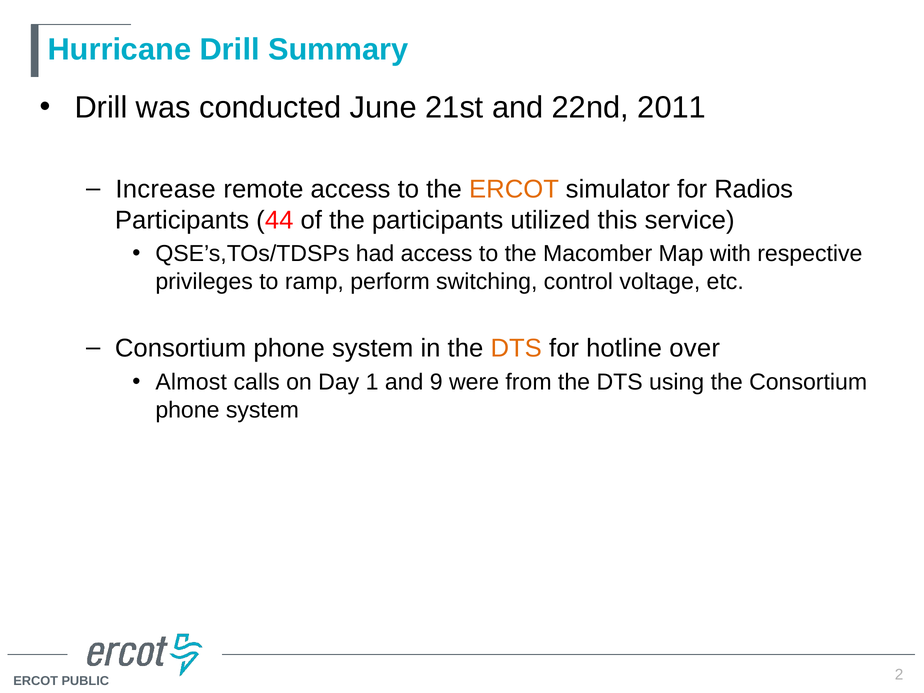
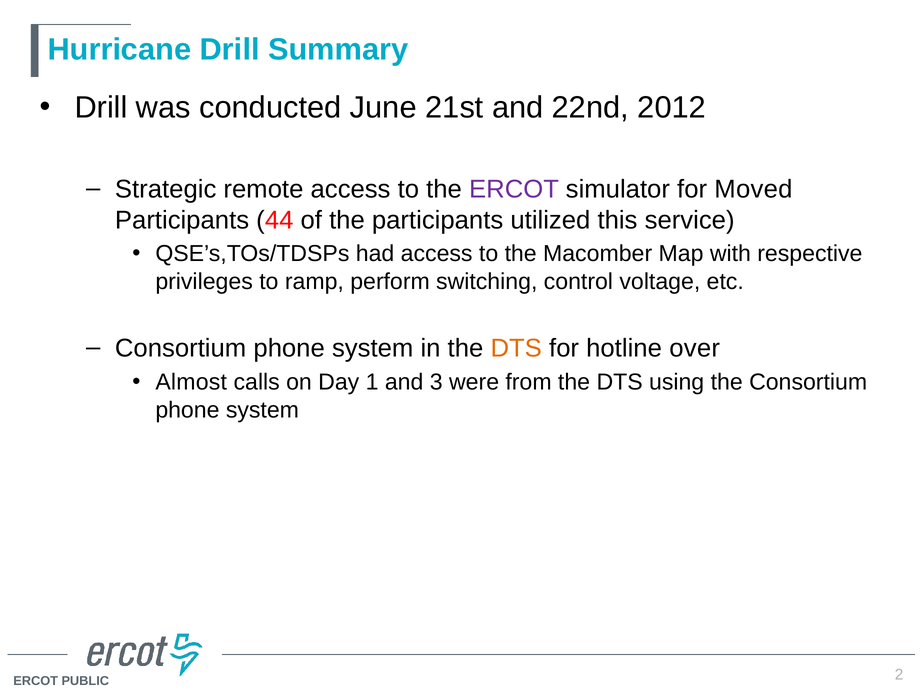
2011: 2011 -> 2012
Increase: Increase -> Strategic
ERCOT at (514, 189) colour: orange -> purple
Radios: Radios -> Moved
9: 9 -> 3
